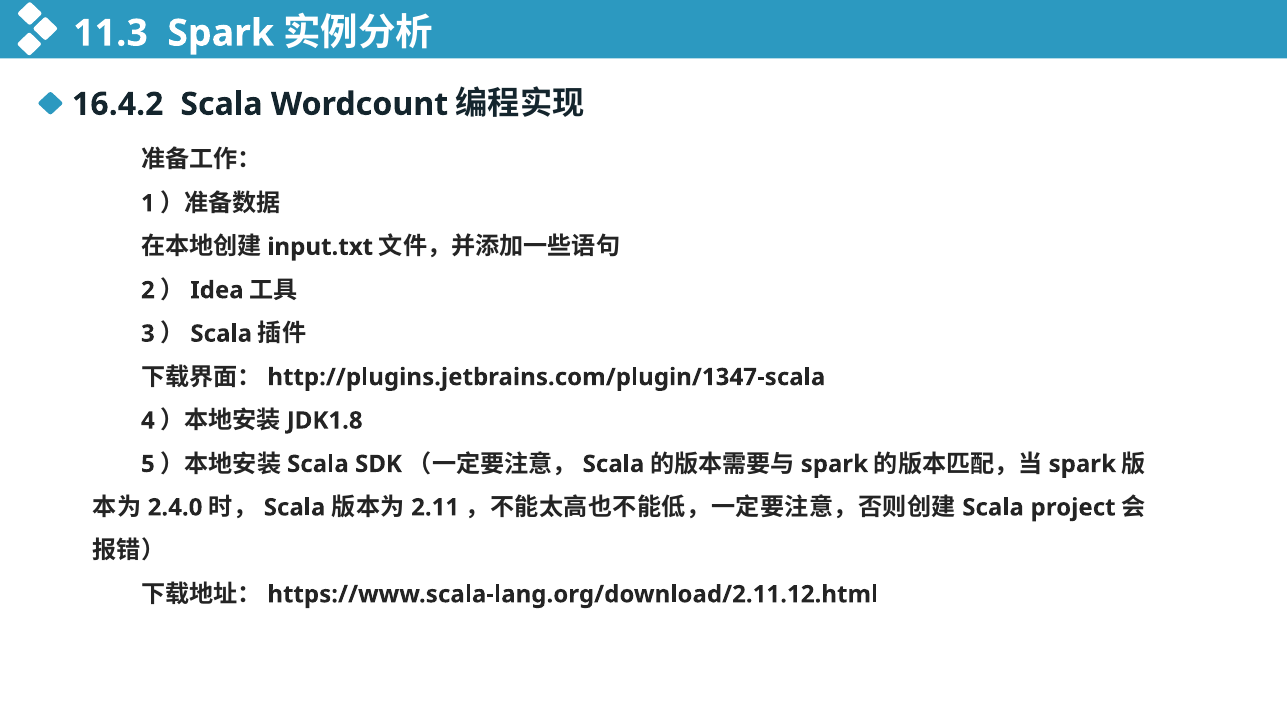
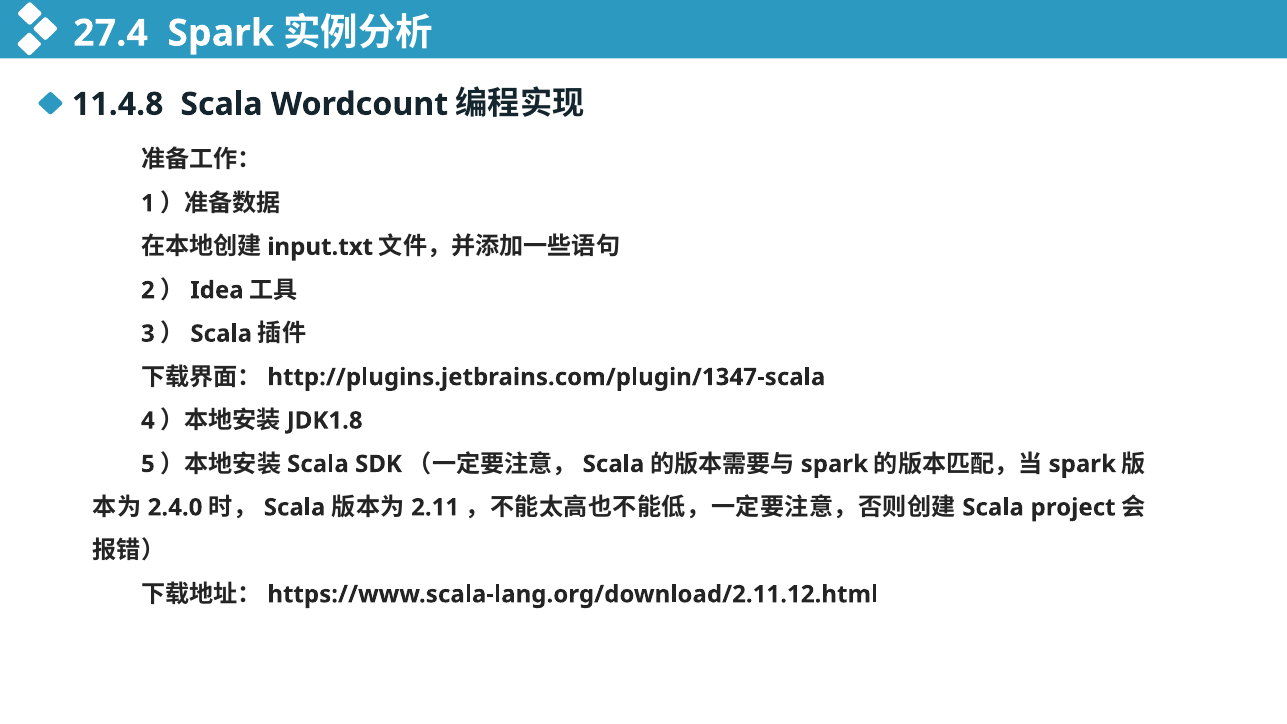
11.3: 11.3 -> 27.4
16.4.2: 16.4.2 -> 11.4.8
